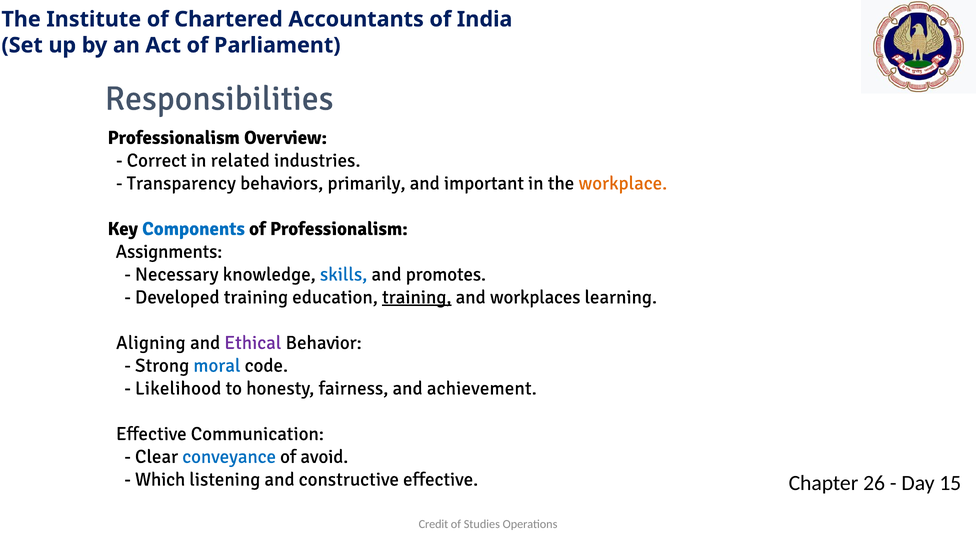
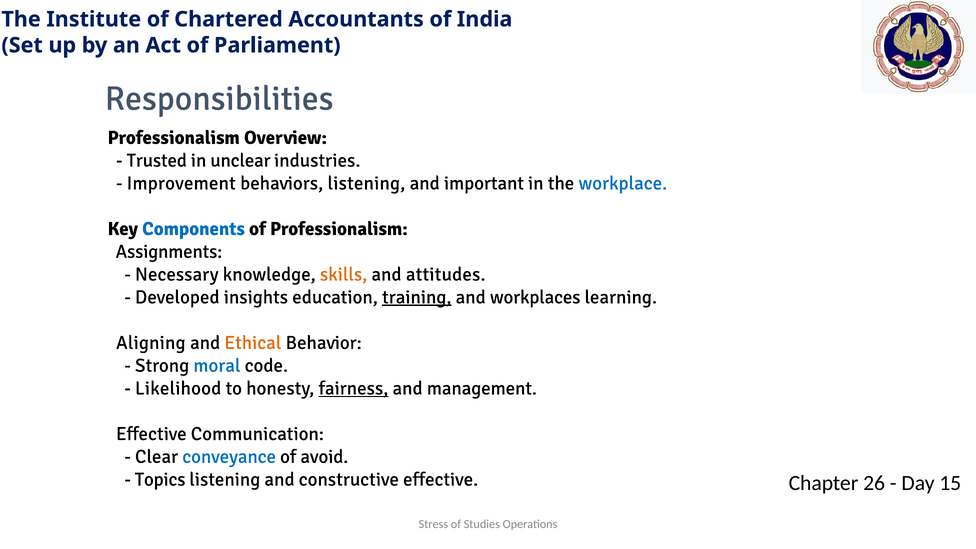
Correct: Correct -> Trusted
related: related -> unclear
Transparency: Transparency -> Improvement
behaviors primarily: primarily -> listening
workplace colour: orange -> blue
skills colour: blue -> orange
promotes: promotes -> attitudes
Developed training: training -> insights
Ethical colour: purple -> orange
fairness underline: none -> present
achievement: achievement -> management
Which: Which -> Topics
Credit: Credit -> Stress
